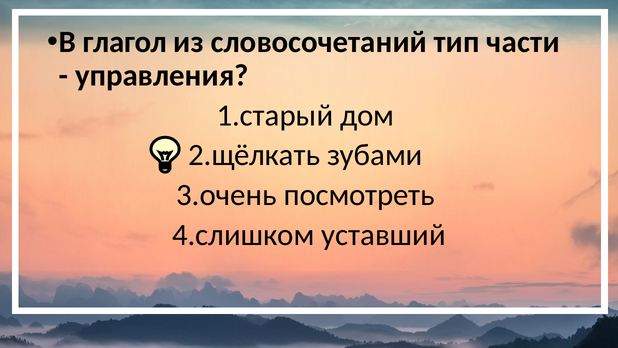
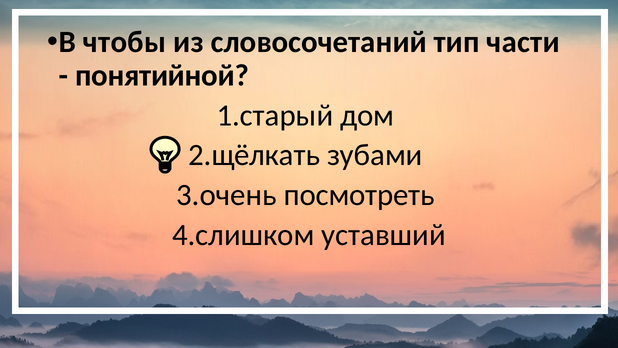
глагол: глагол -> чтобы
управления: управления -> понятийной
